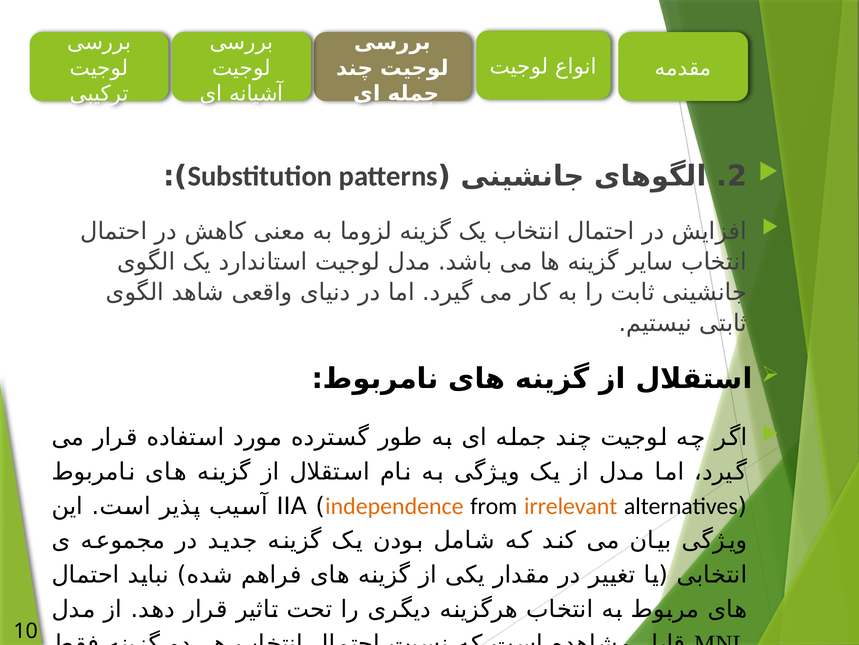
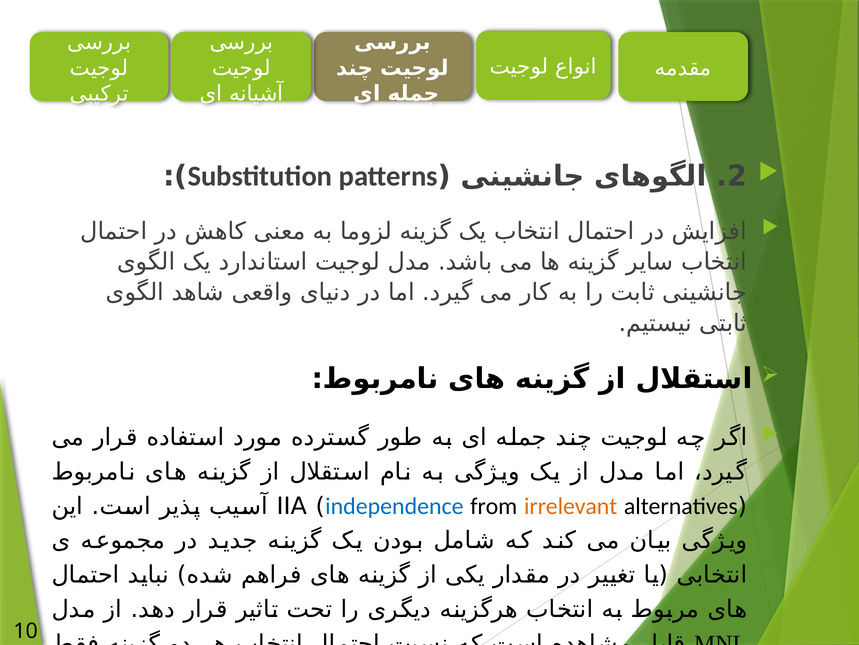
independence colour: orange -> blue
